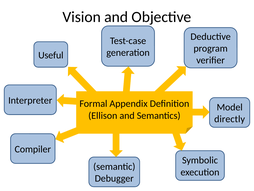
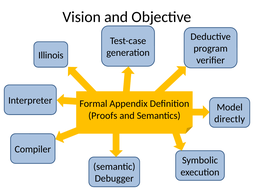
Useful: Useful -> Illinois
Ellison: Ellison -> Proofs
